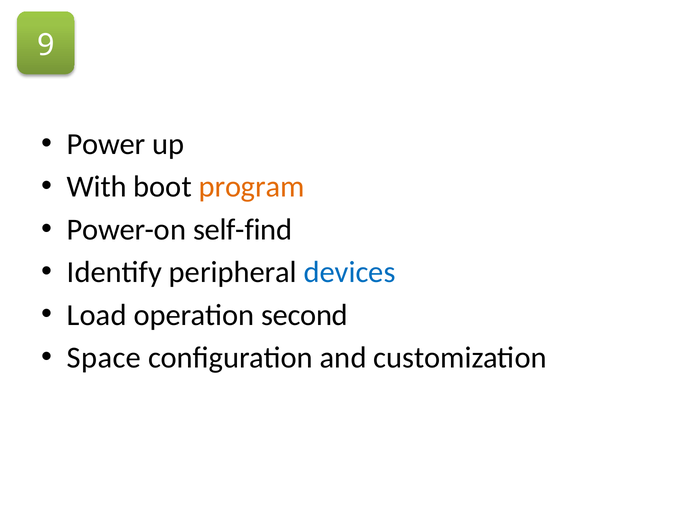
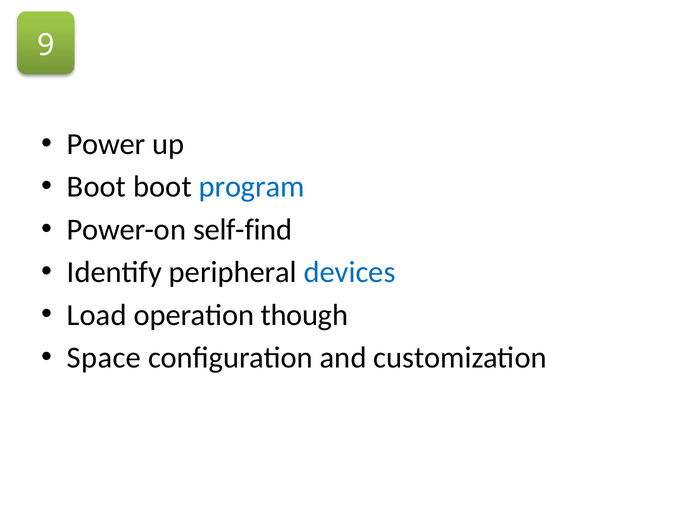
With at (97, 187): With -> Boot
program colour: orange -> blue
second: second -> though
